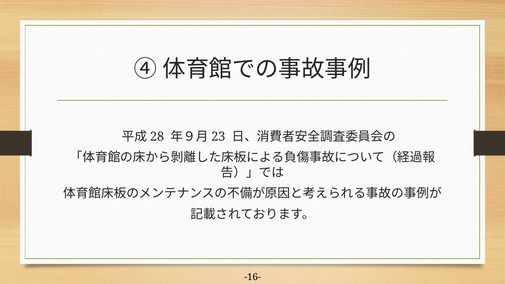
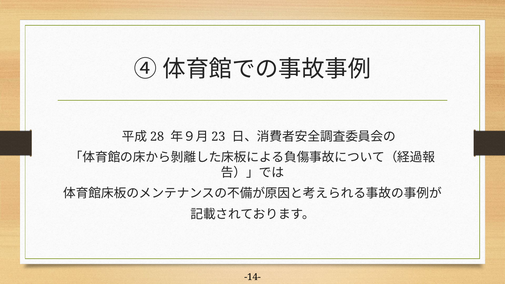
-16-: -16- -> -14-
